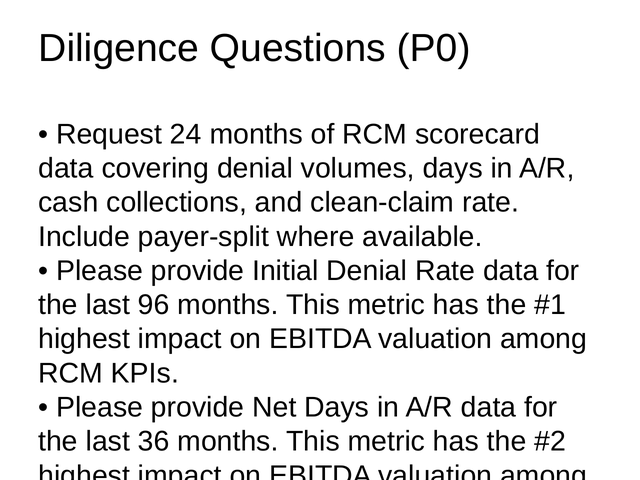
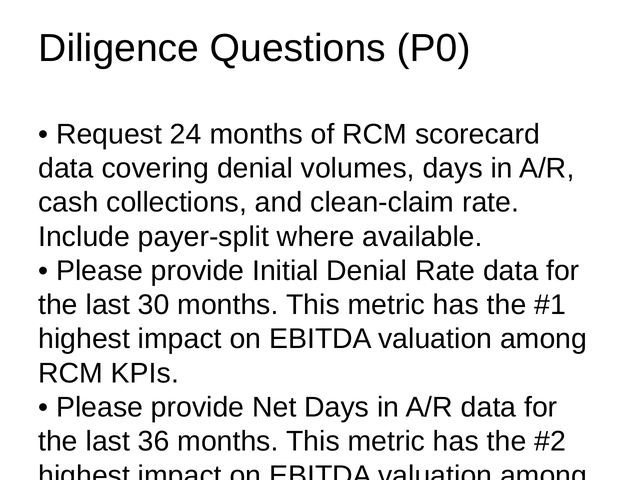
96: 96 -> 30
